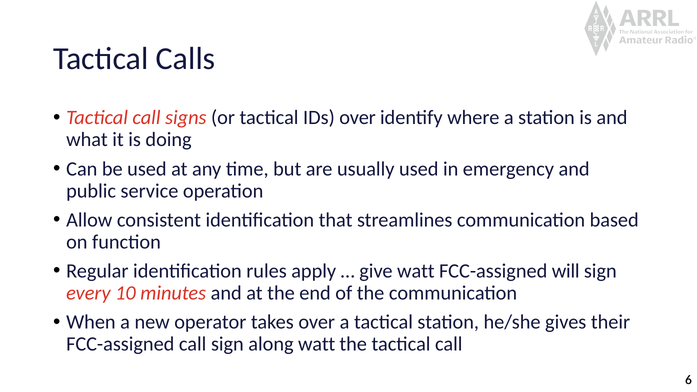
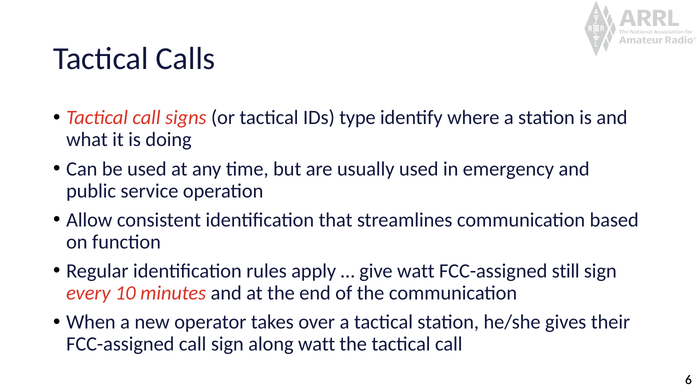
IDs over: over -> type
will: will -> still
